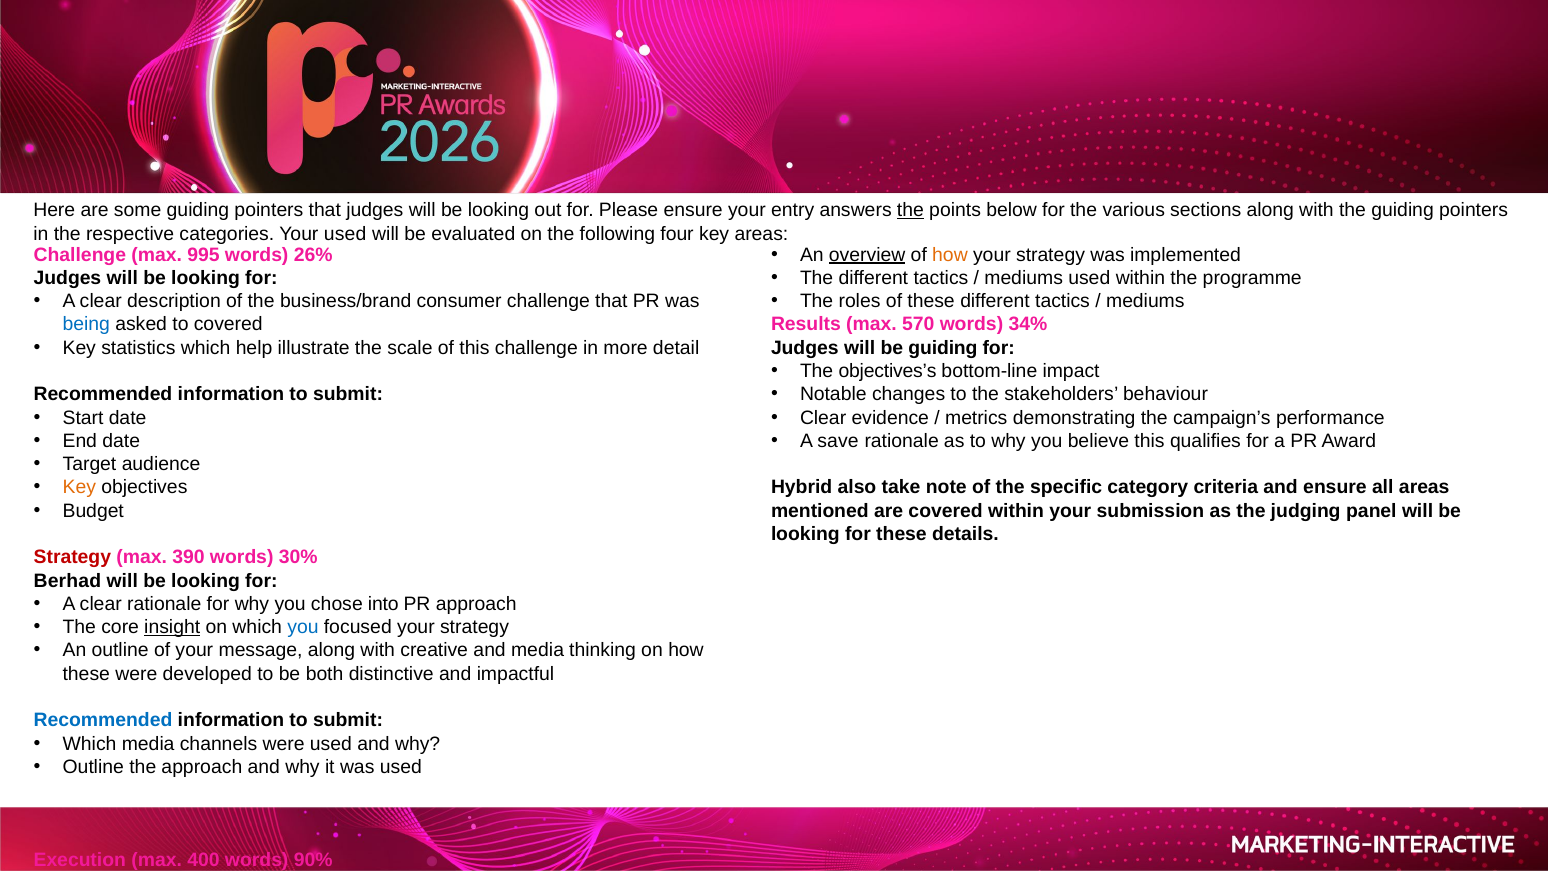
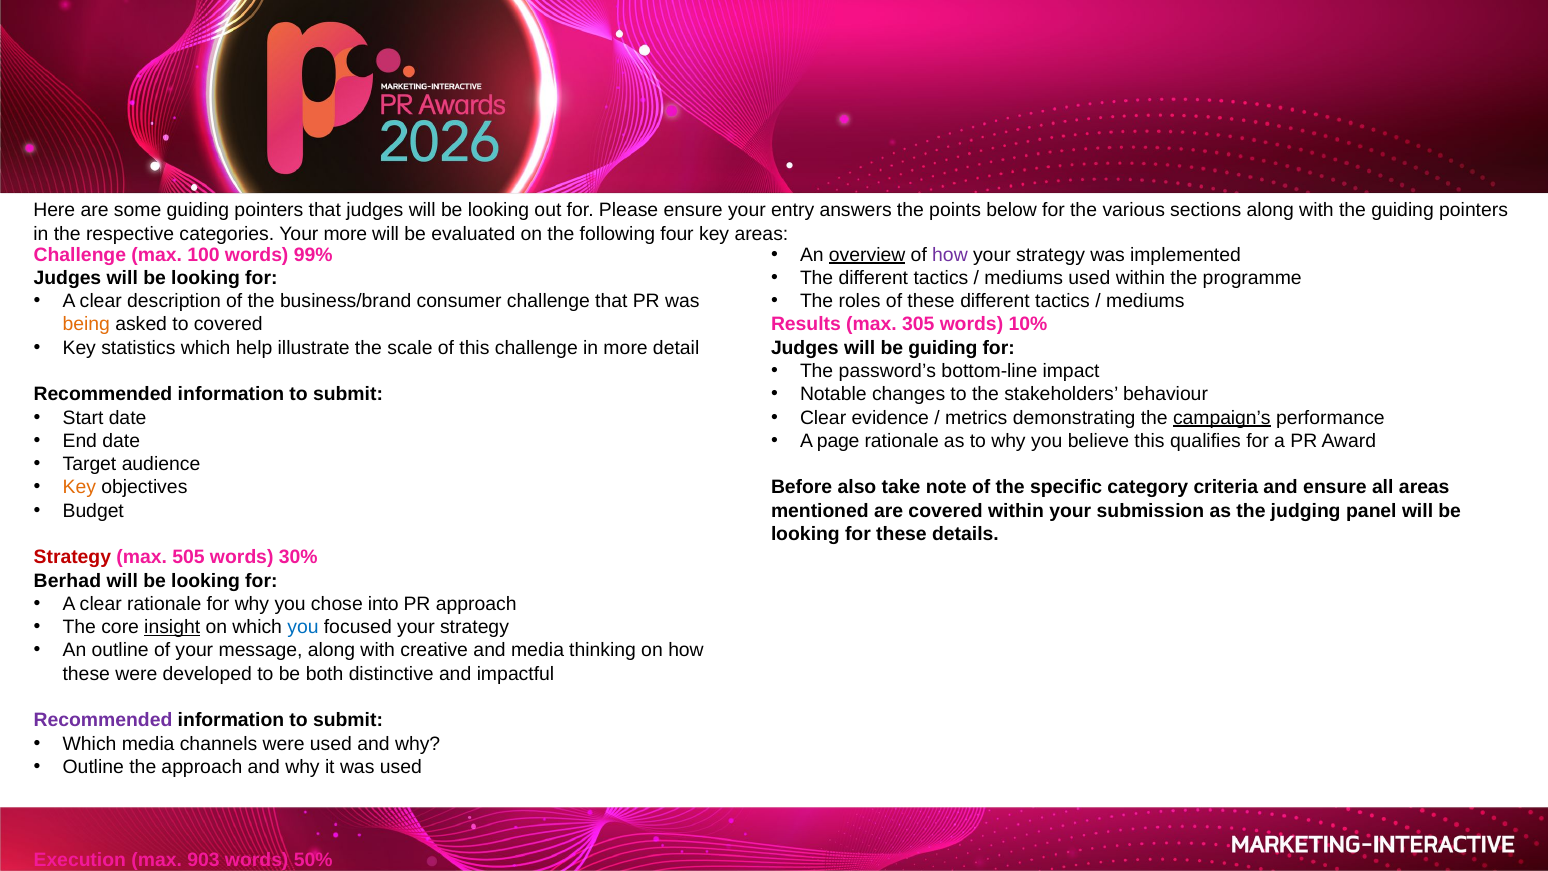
the at (910, 211) underline: present -> none
Your used: used -> more
how at (950, 255) colour: orange -> purple
995: 995 -> 100
26%: 26% -> 99%
being colour: blue -> orange
570: 570 -> 305
34%: 34% -> 10%
objectives’s: objectives’s -> password’s
campaign’s underline: none -> present
save: save -> page
Hybrid: Hybrid -> Before
390: 390 -> 505
Recommended at (103, 720) colour: blue -> purple
400: 400 -> 903
90%: 90% -> 50%
